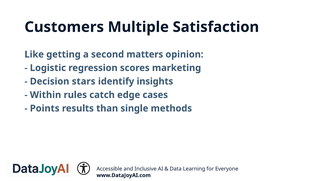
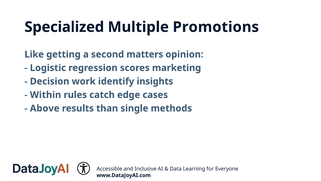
Customers: Customers -> Specialized
Satisfaction: Satisfaction -> Promotions
stars: stars -> work
Points: Points -> Above
